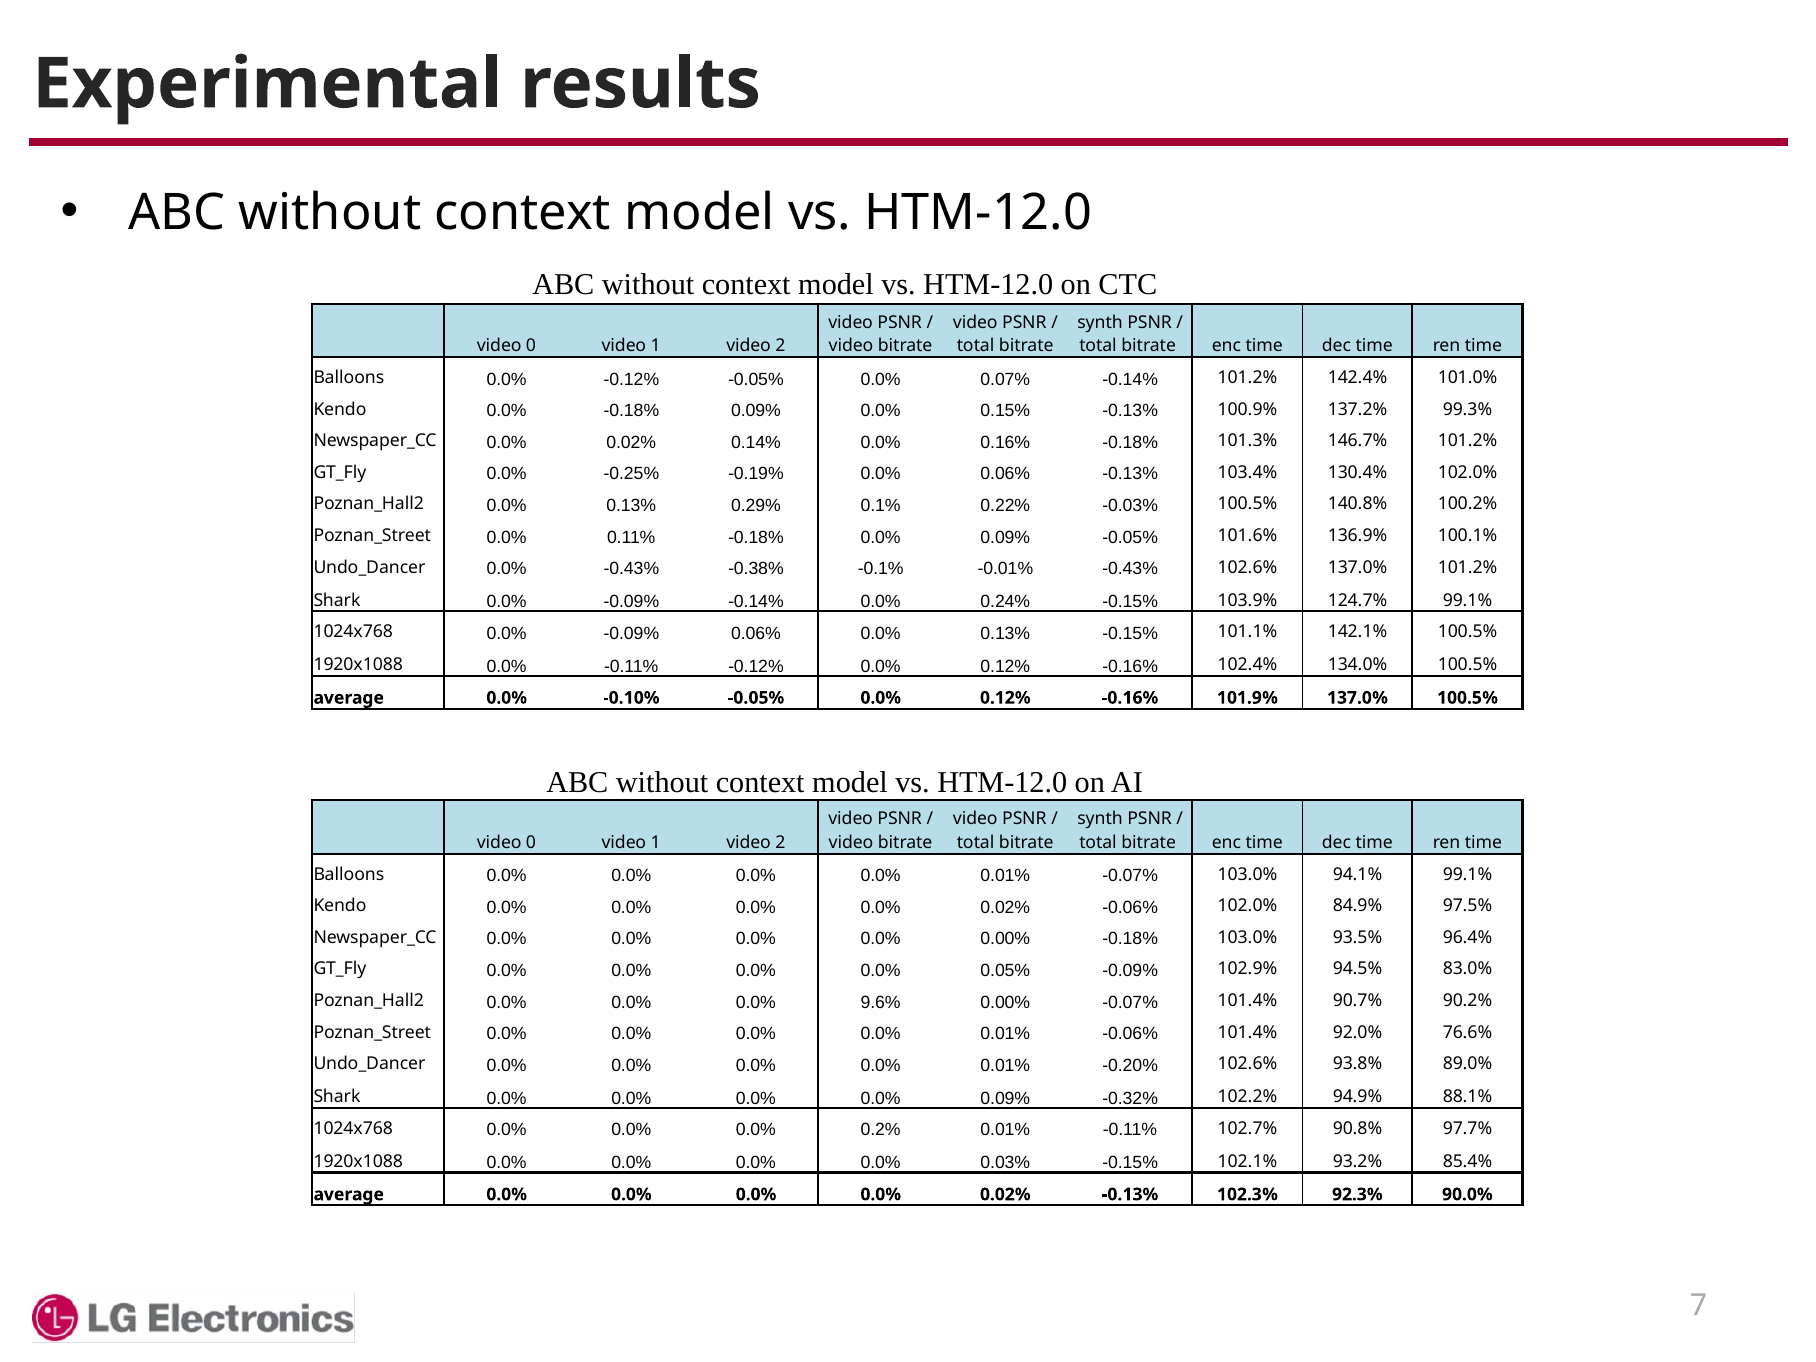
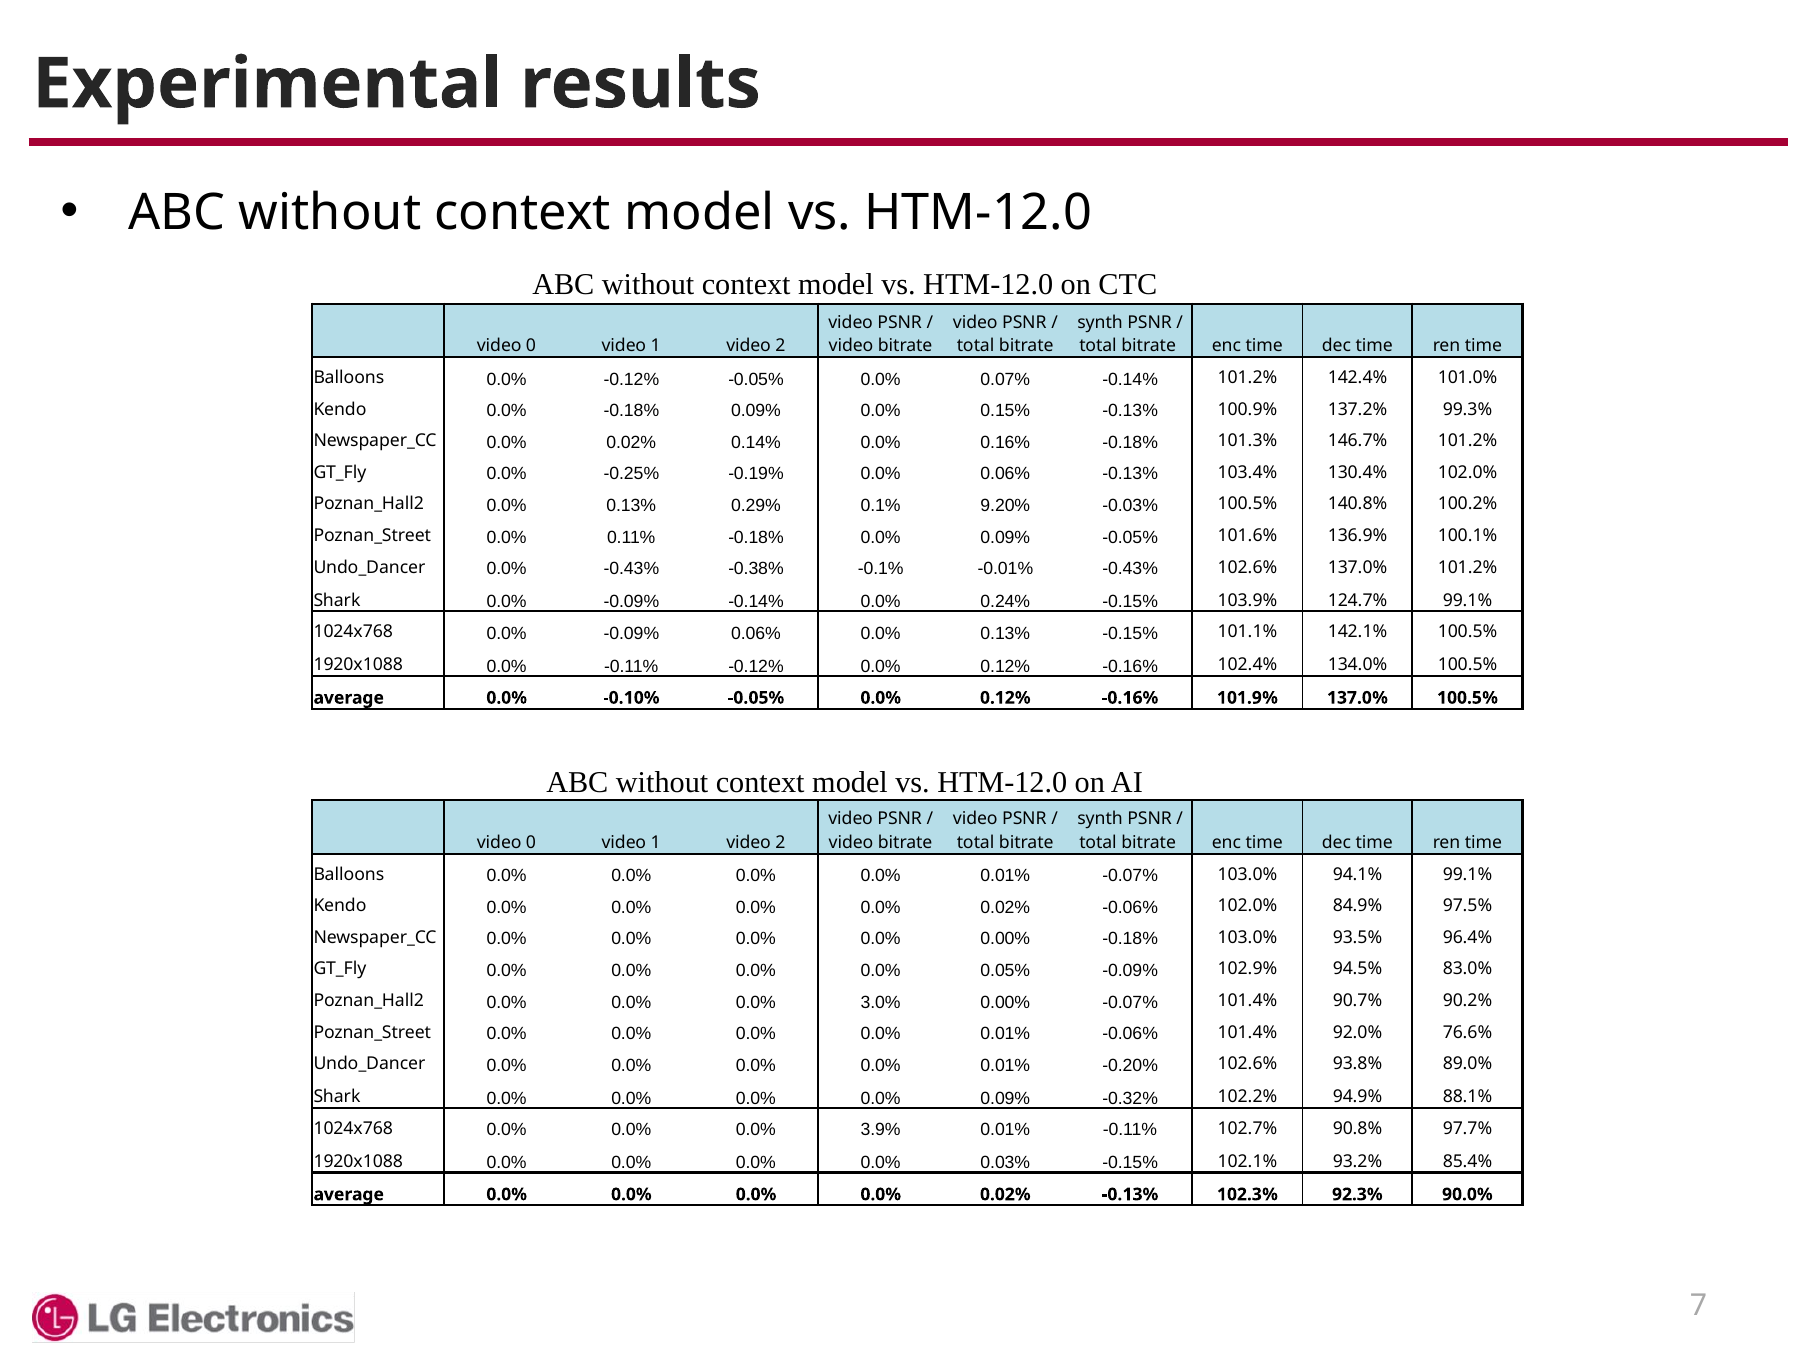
0.22%: 0.22% -> 9.20%
9.6%: 9.6% -> 3.0%
0.2%: 0.2% -> 3.9%
